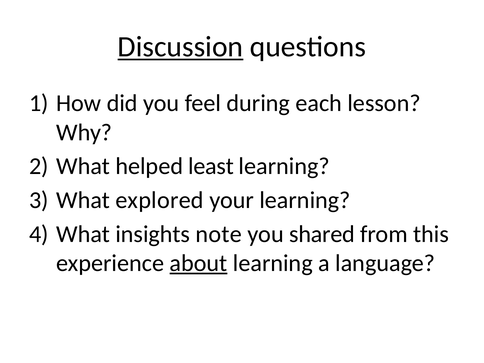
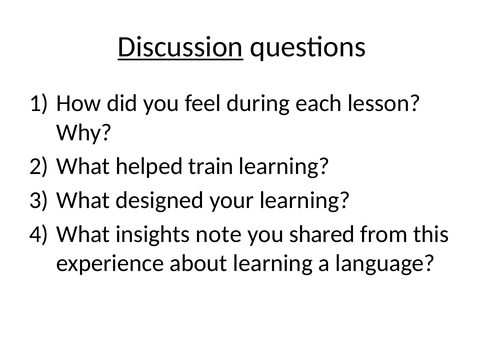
least: least -> train
explored: explored -> designed
about underline: present -> none
